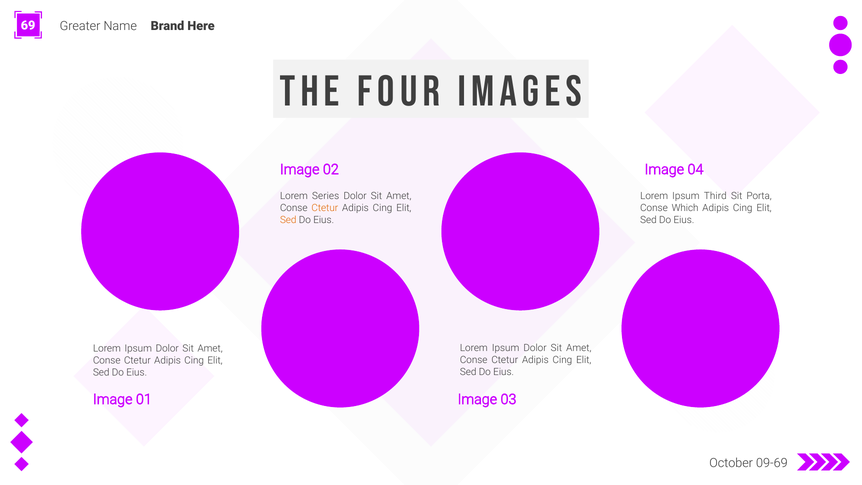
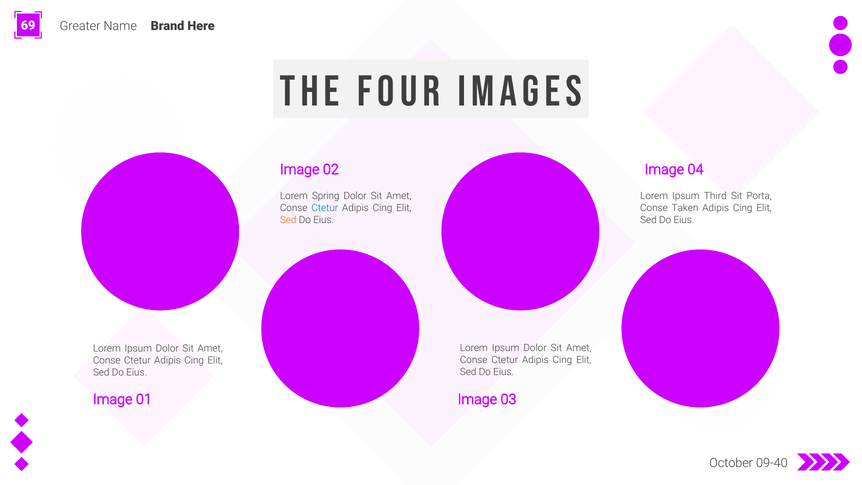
Series: Series -> Spring
Ctetur at (325, 208) colour: orange -> blue
Which: Which -> Taken
09-69: 09-69 -> 09-40
